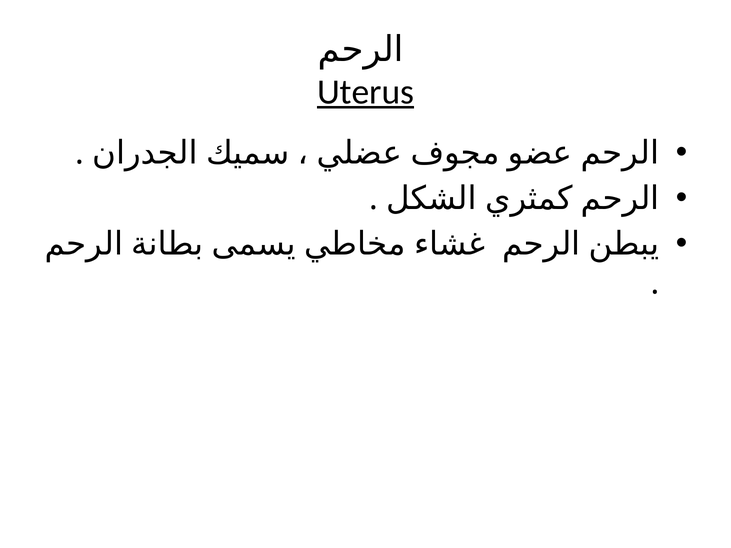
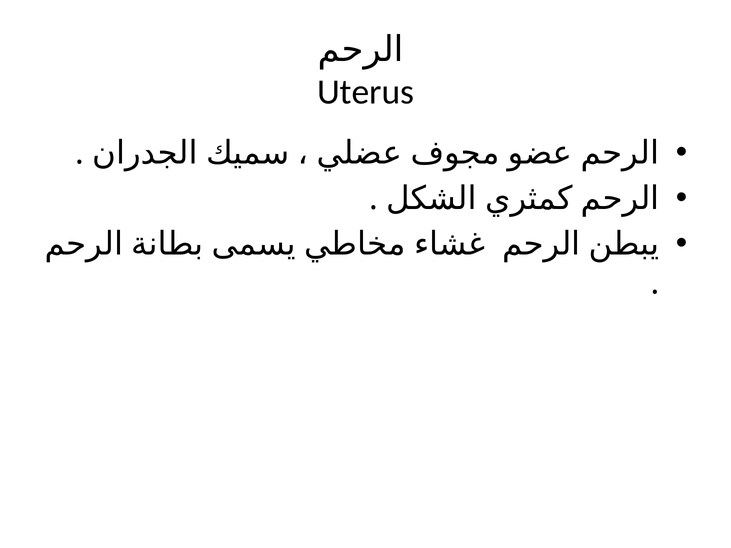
Uterus underline: present -> none
